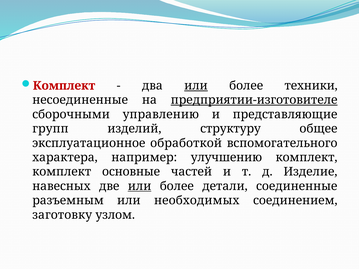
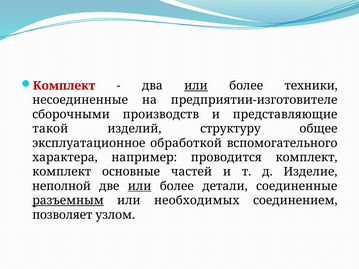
предприятии-изготовителе underline: present -> none
управлению: управлению -> производств
групп: групп -> такой
улучшению: улучшению -> проводится
навесных: навесных -> неполной
разъемным underline: none -> present
заготовку: заготовку -> позволяет
